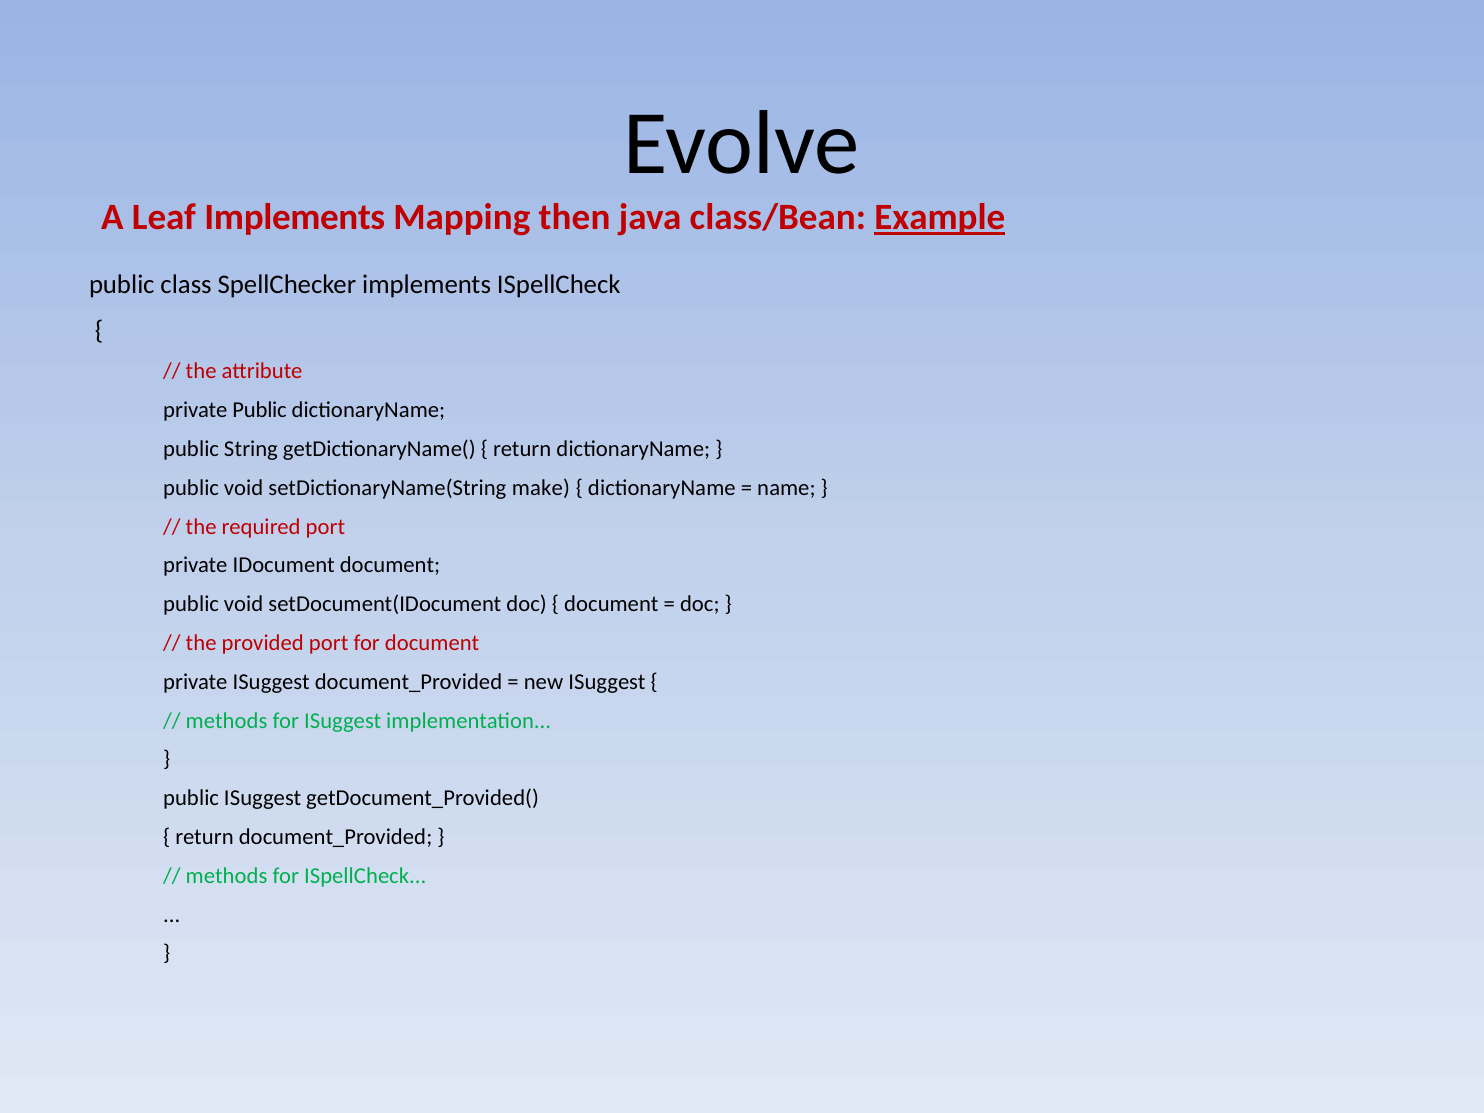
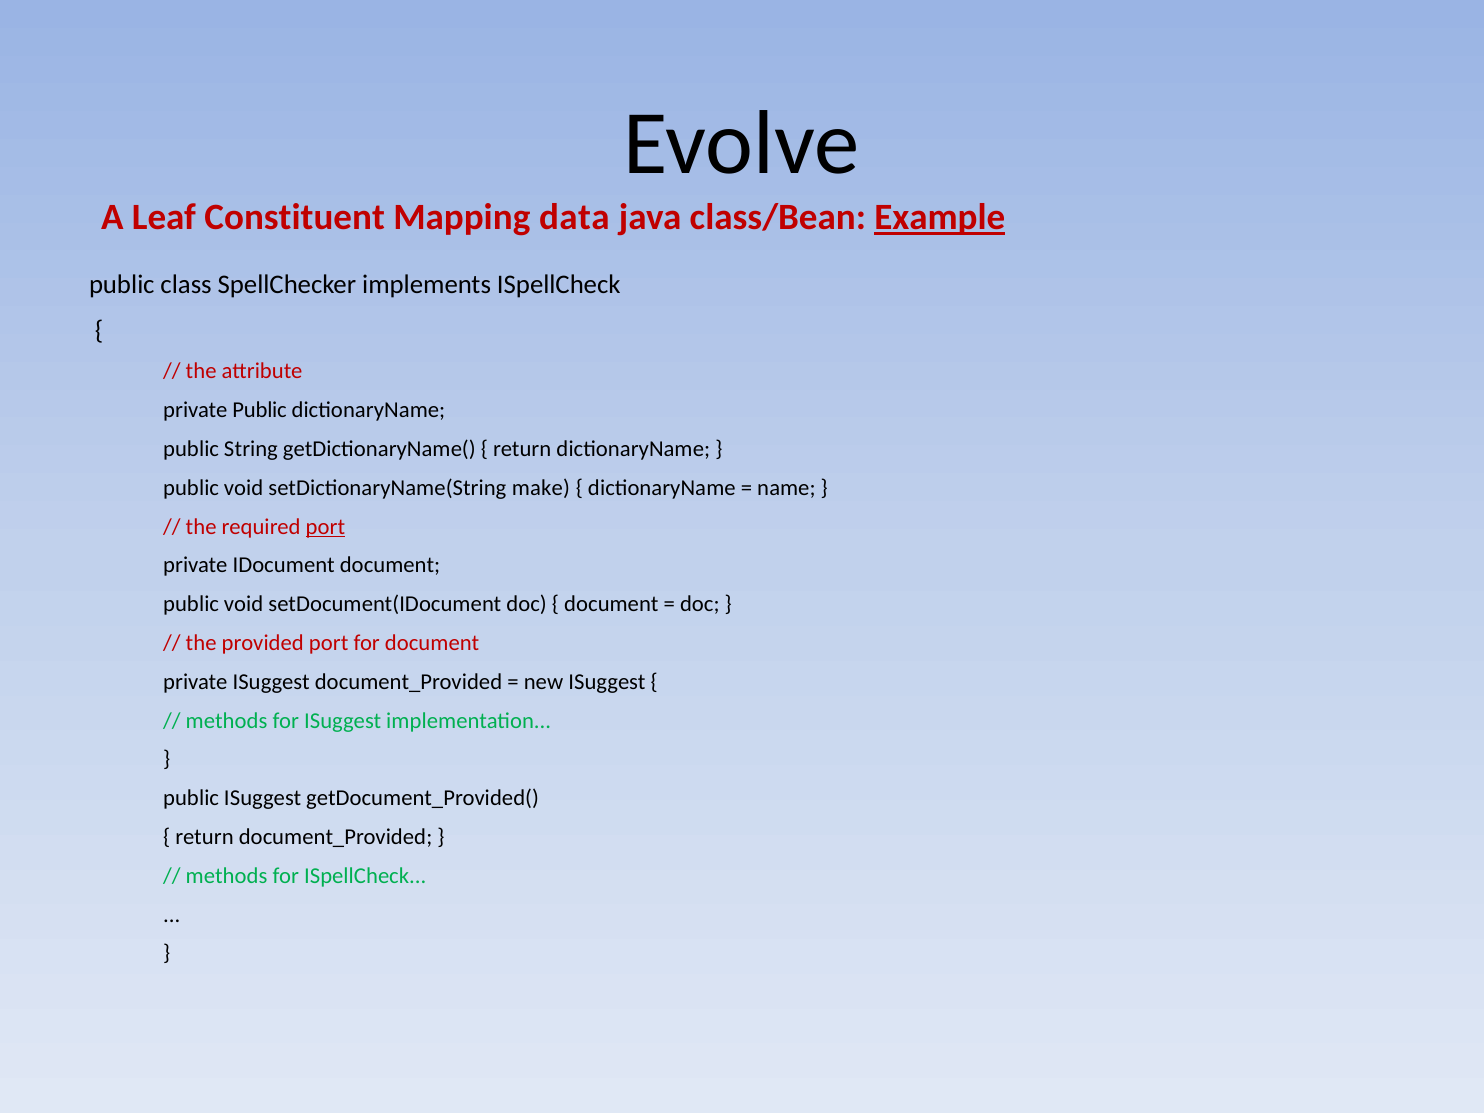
Leaf Implements: Implements -> Constituent
then: then -> data
port at (325, 527) underline: none -> present
